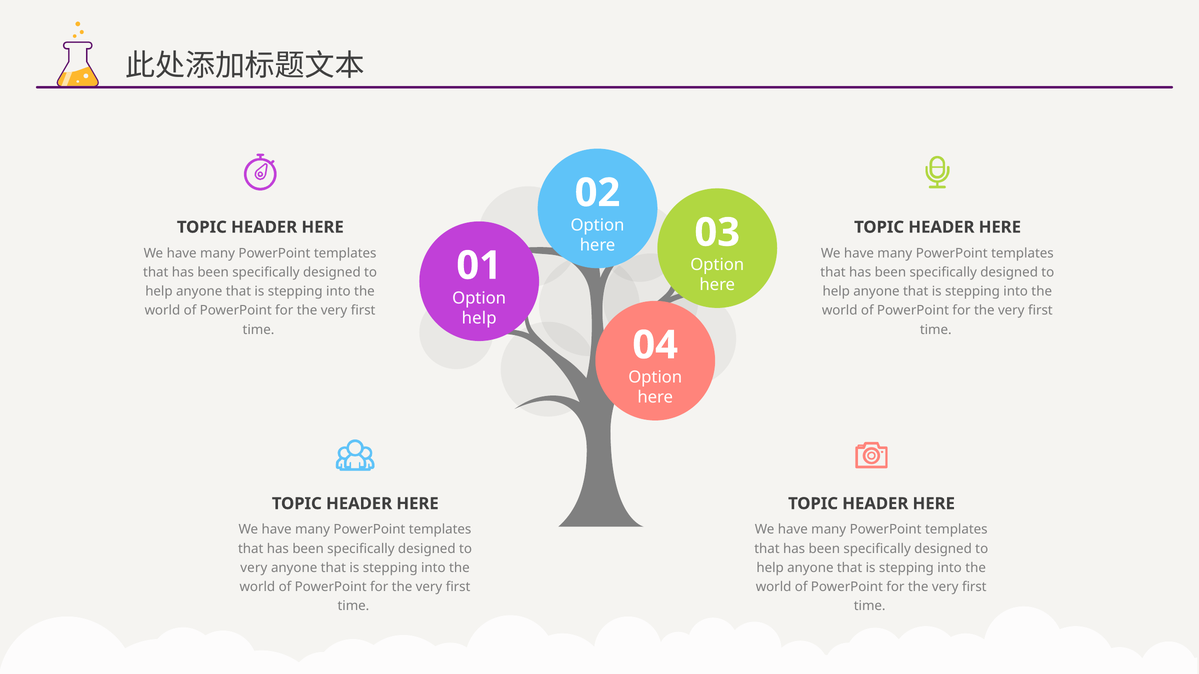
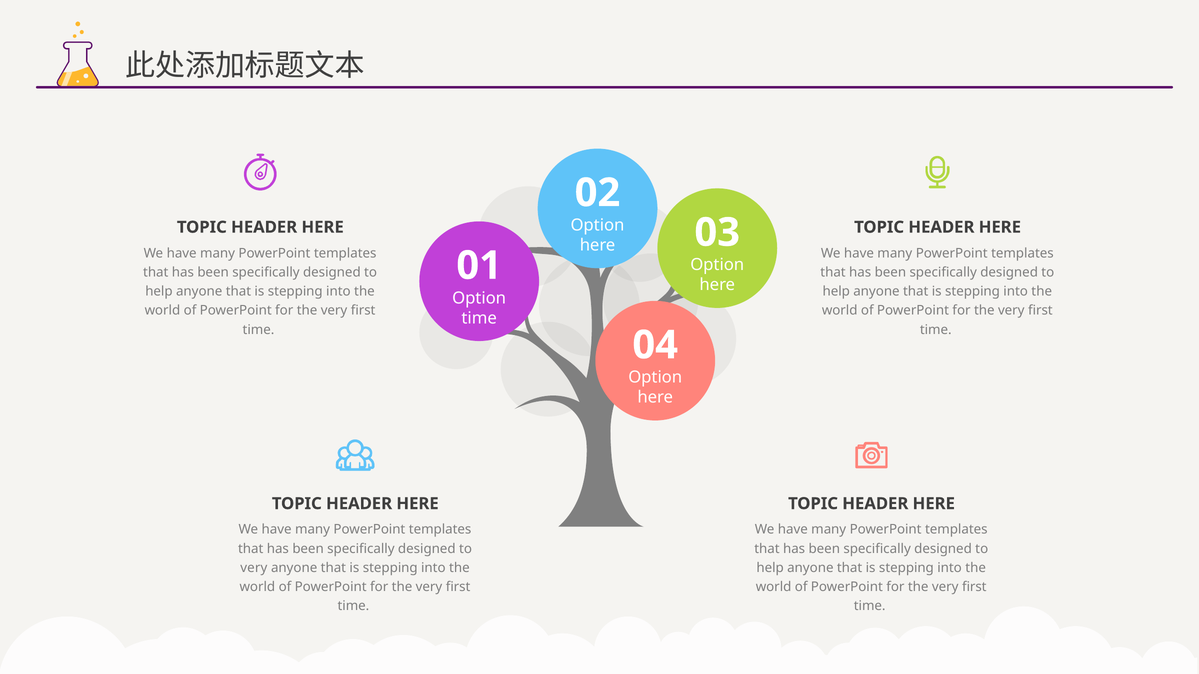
help at (479, 318): help -> time
